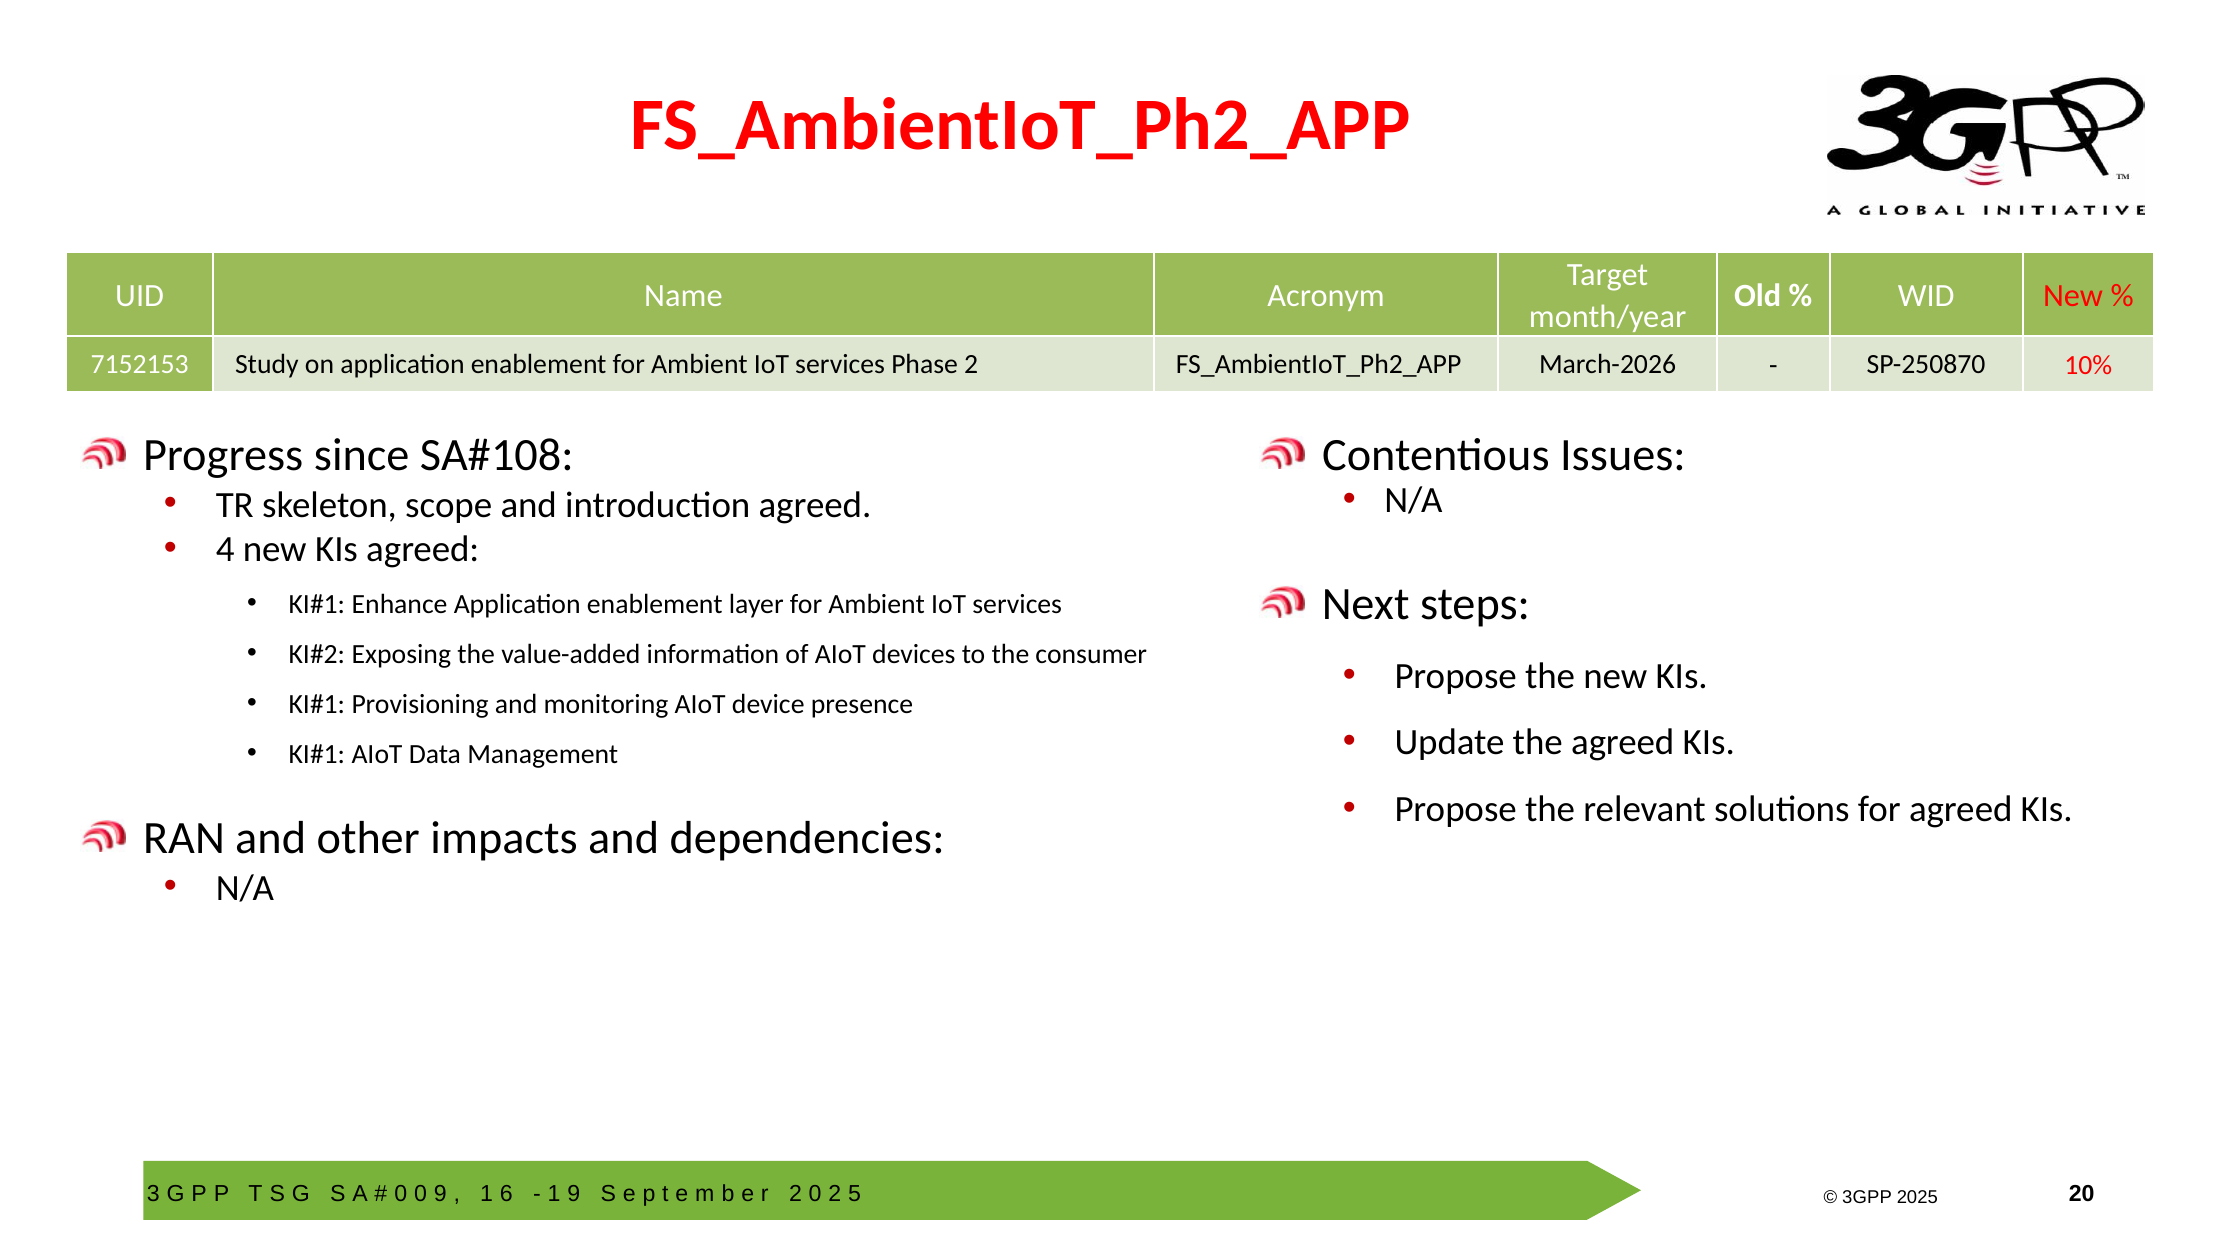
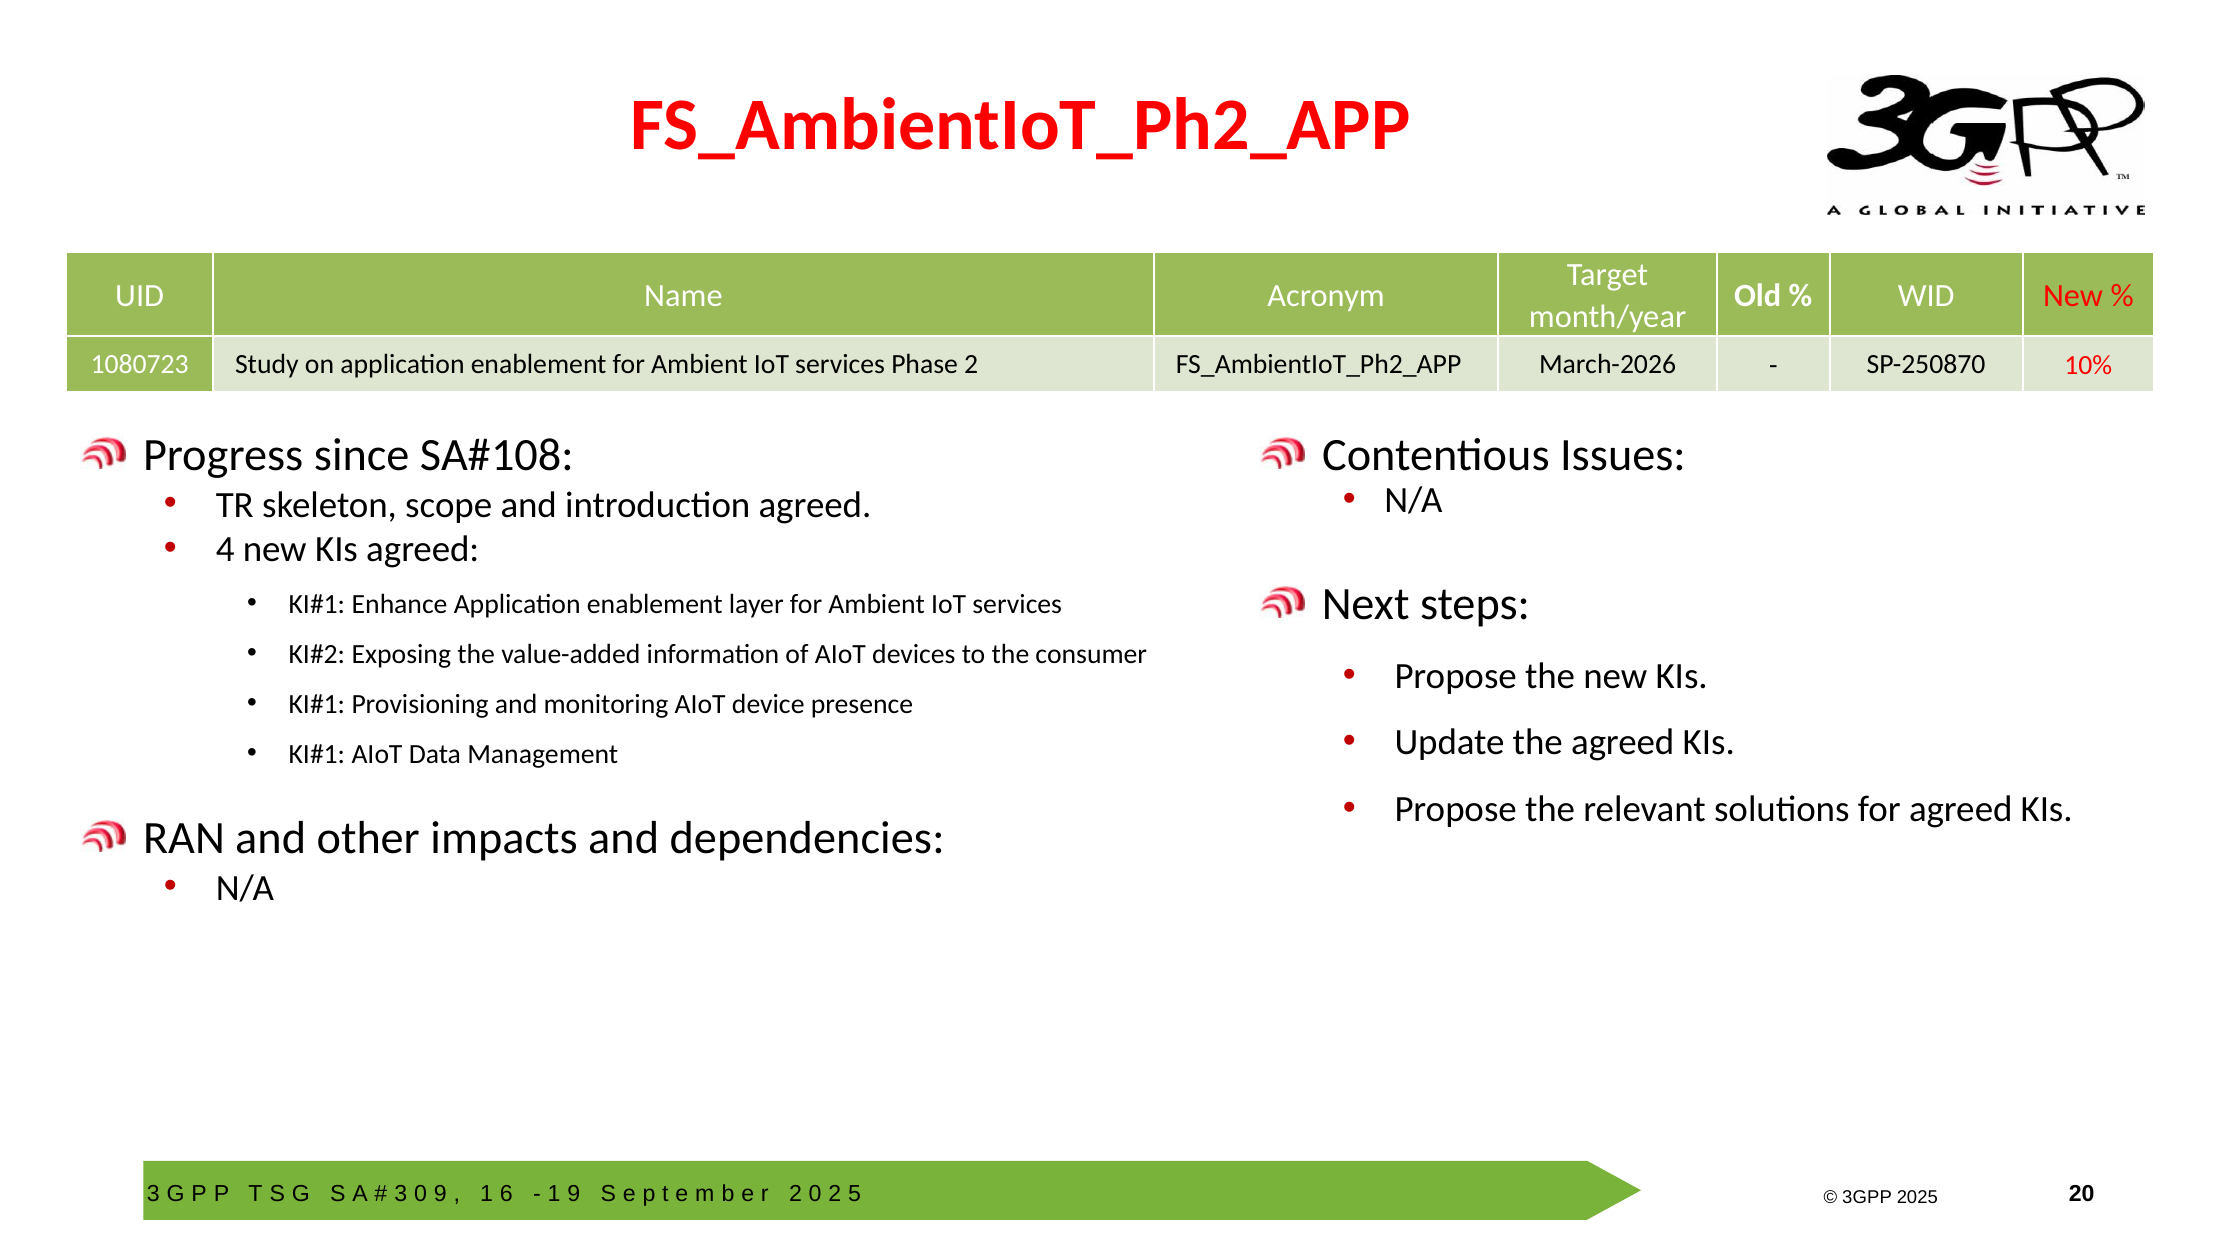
7152153: 7152153 -> 1080723
0 at (401, 1194): 0 -> 3
